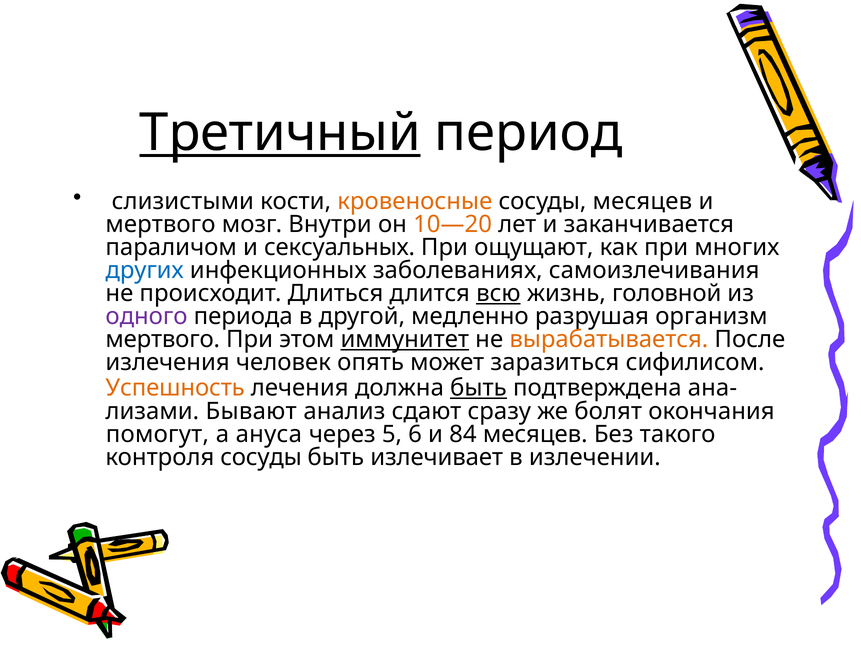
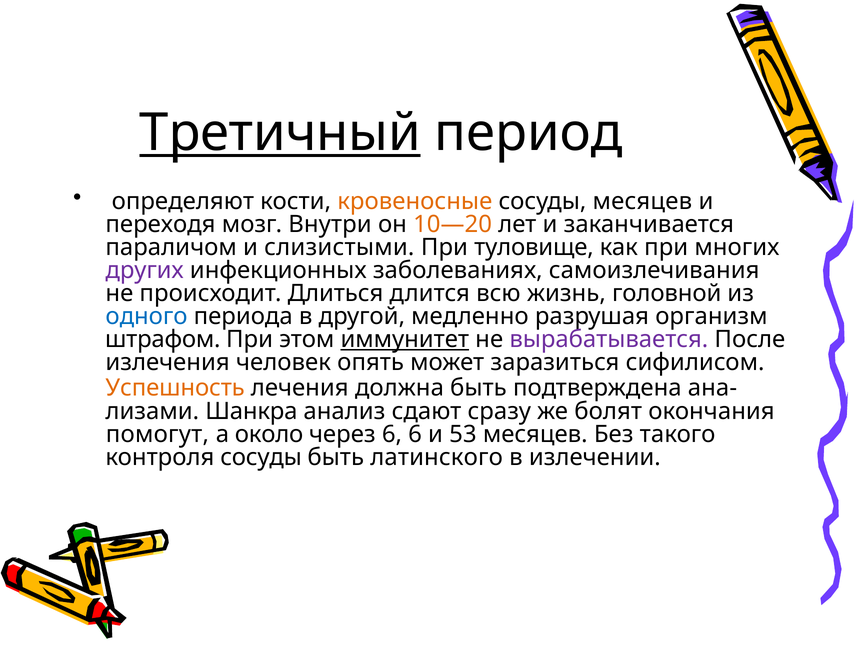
слизистыми: слизистыми -> определяют
мертвого at (160, 224): мертвого -> переходя
сексуальных: сексуальных -> слизистыми
ощущают: ощущают -> туловище
других colour: blue -> purple
всю underline: present -> none
одного colour: purple -> blue
мертвого at (163, 339): мертвого -> штрафом
вырабатывается colour: orange -> purple
быть at (478, 388) underline: present -> none
Бывают: Бывают -> Шанкра
ануса: ануса -> около
через 5: 5 -> 6
84: 84 -> 53
излечивает: излечивает -> латинского
